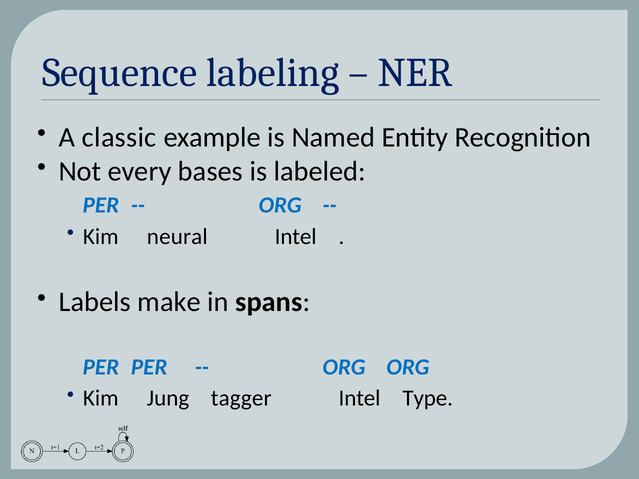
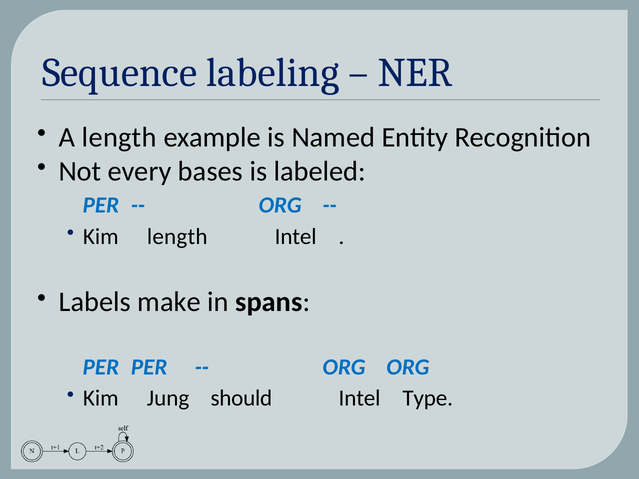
A classic: classic -> length
Kim neural: neural -> length
tagger: tagger -> should
